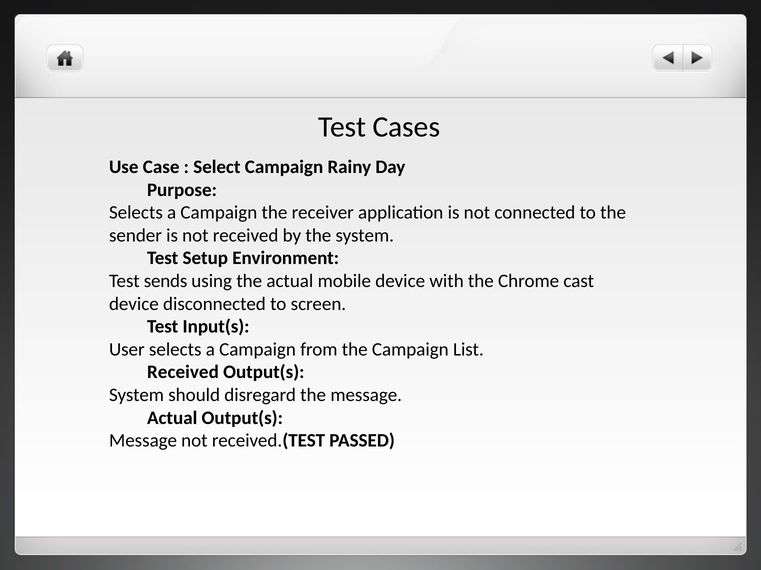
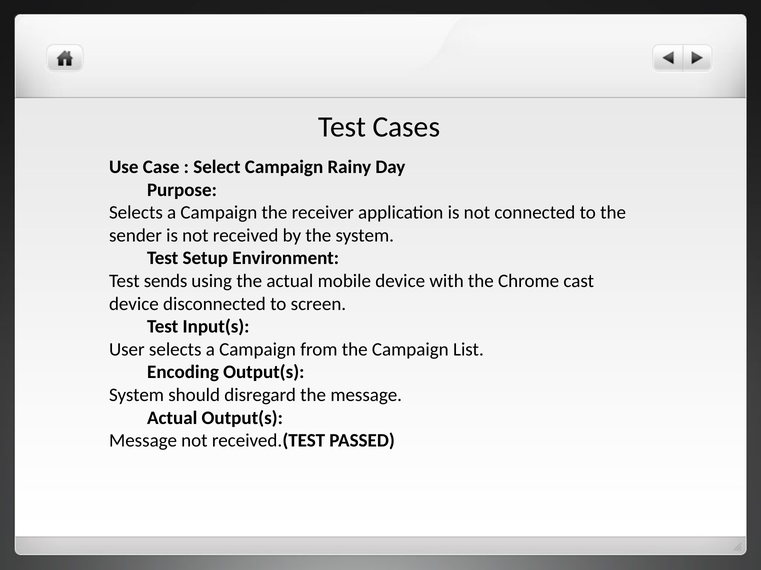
Received at (183, 373): Received -> Encoding
